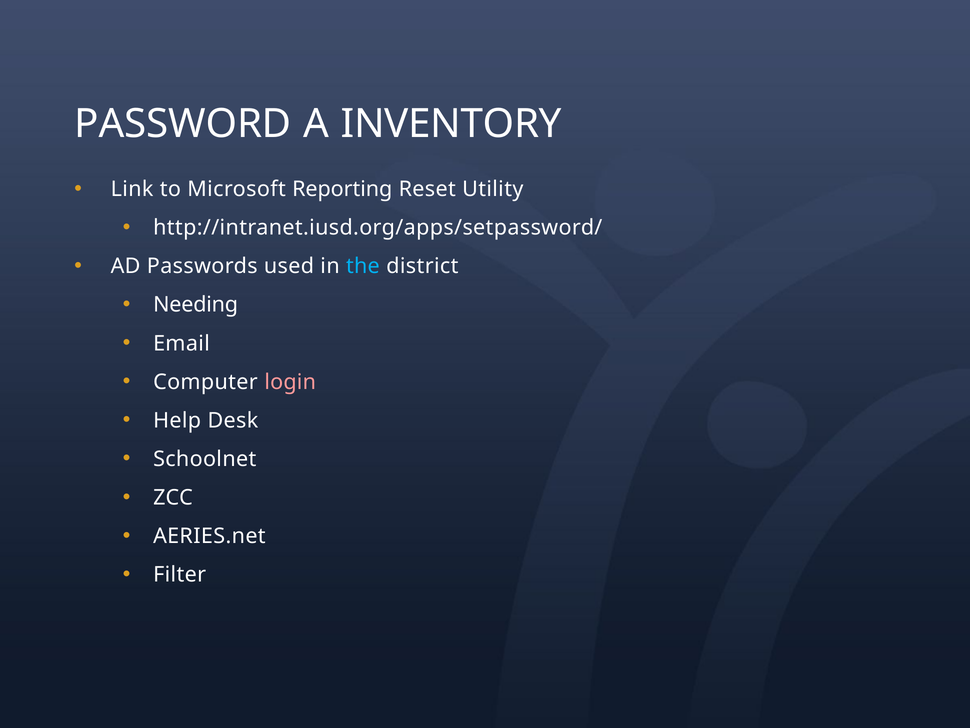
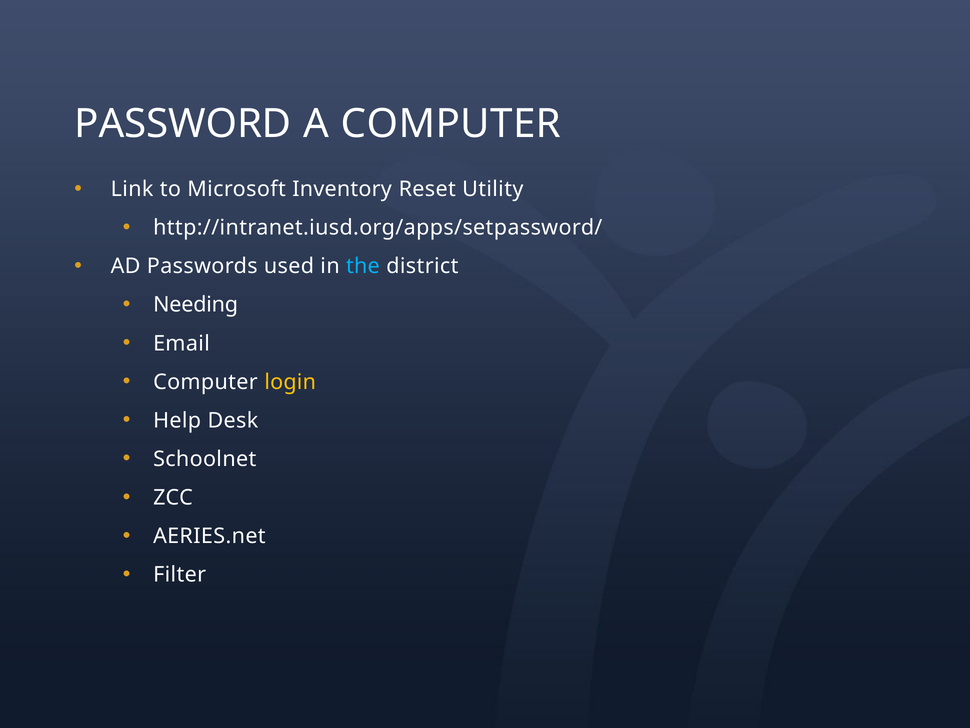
A INVENTORY: INVENTORY -> COMPUTER
Reporting: Reporting -> Inventory
login colour: pink -> yellow
